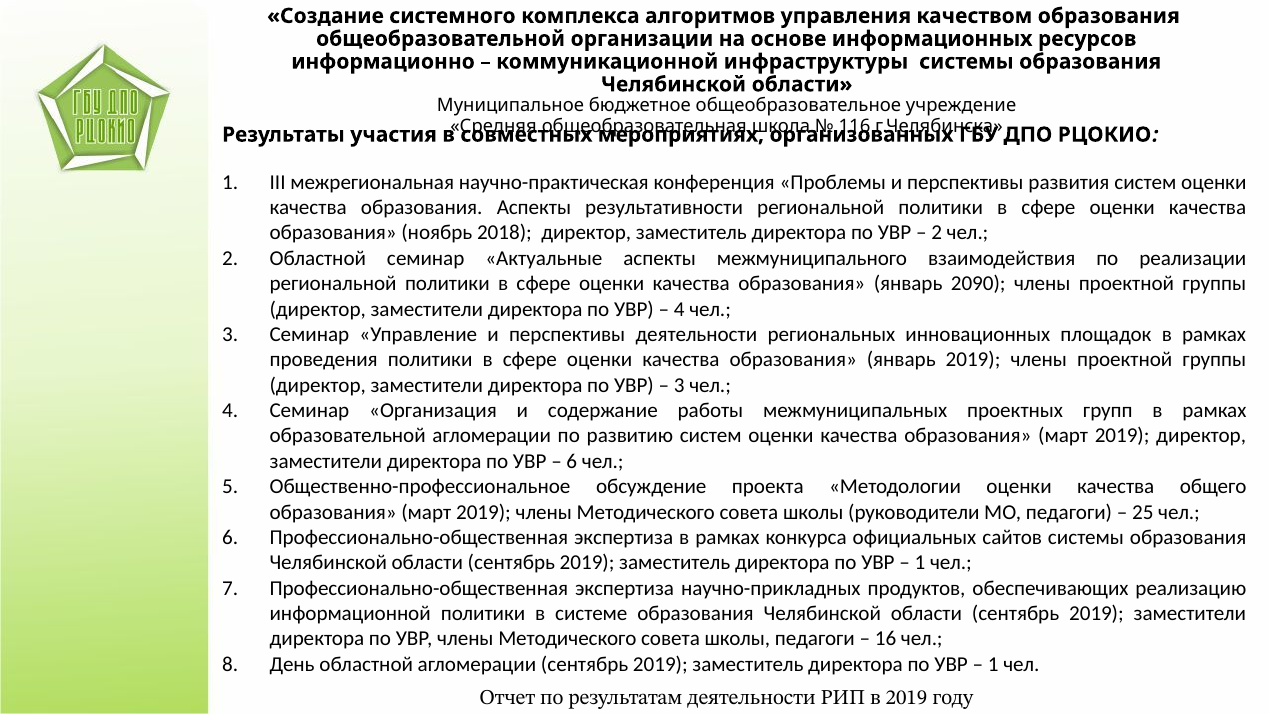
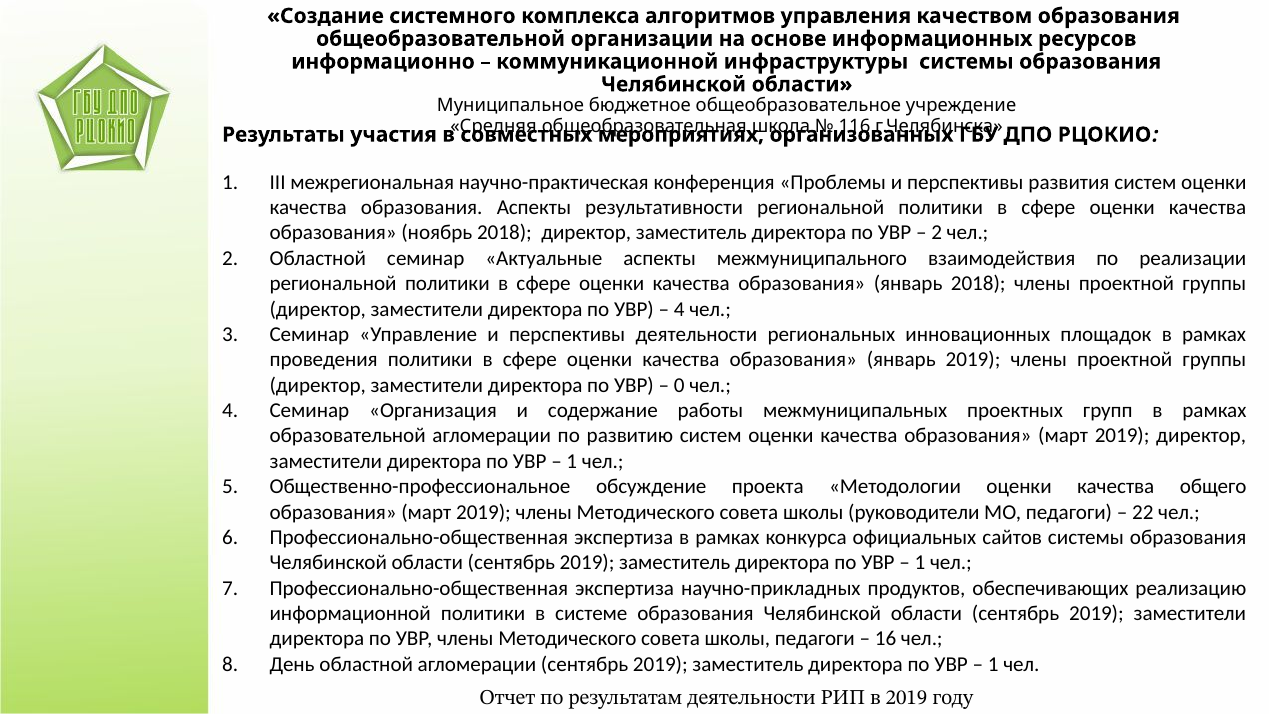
январь 2090: 2090 -> 2018
3 at (679, 385): 3 -> 0
6 at (572, 461): 6 -> 1
25: 25 -> 22
